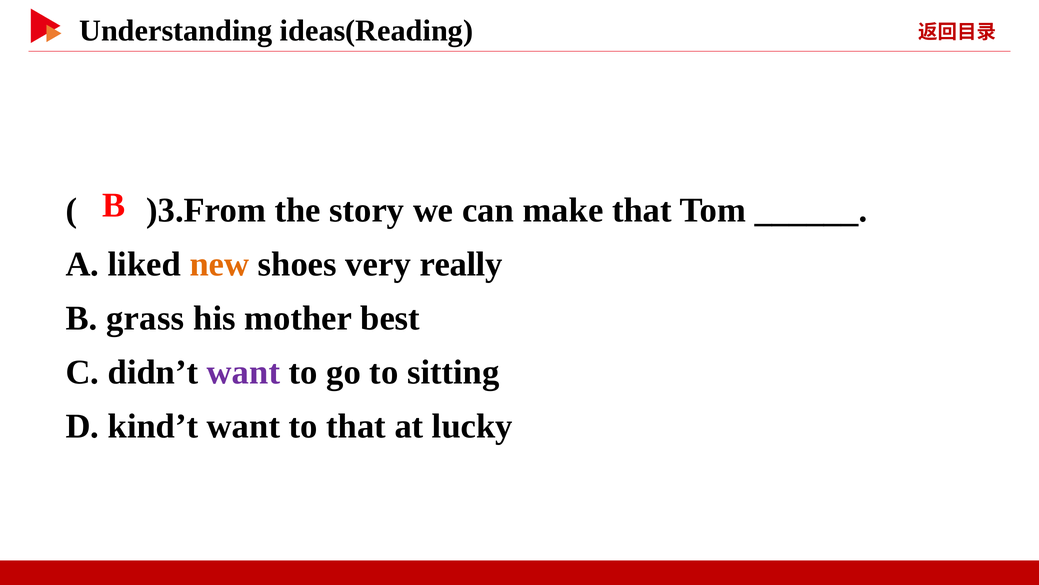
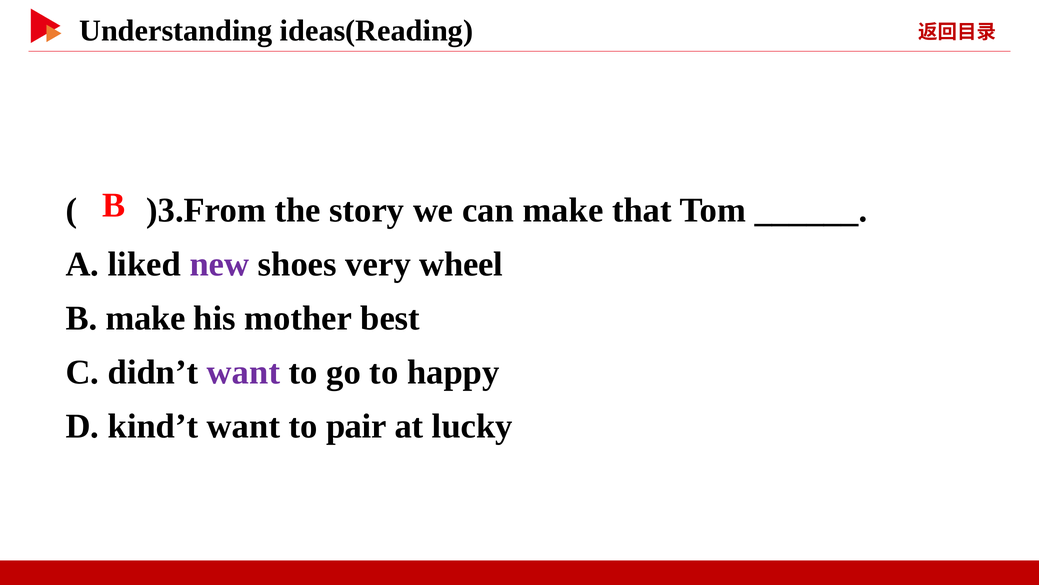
new colour: orange -> purple
really: really -> wheel
B grass: grass -> make
sitting: sitting -> happy
to that: that -> pair
